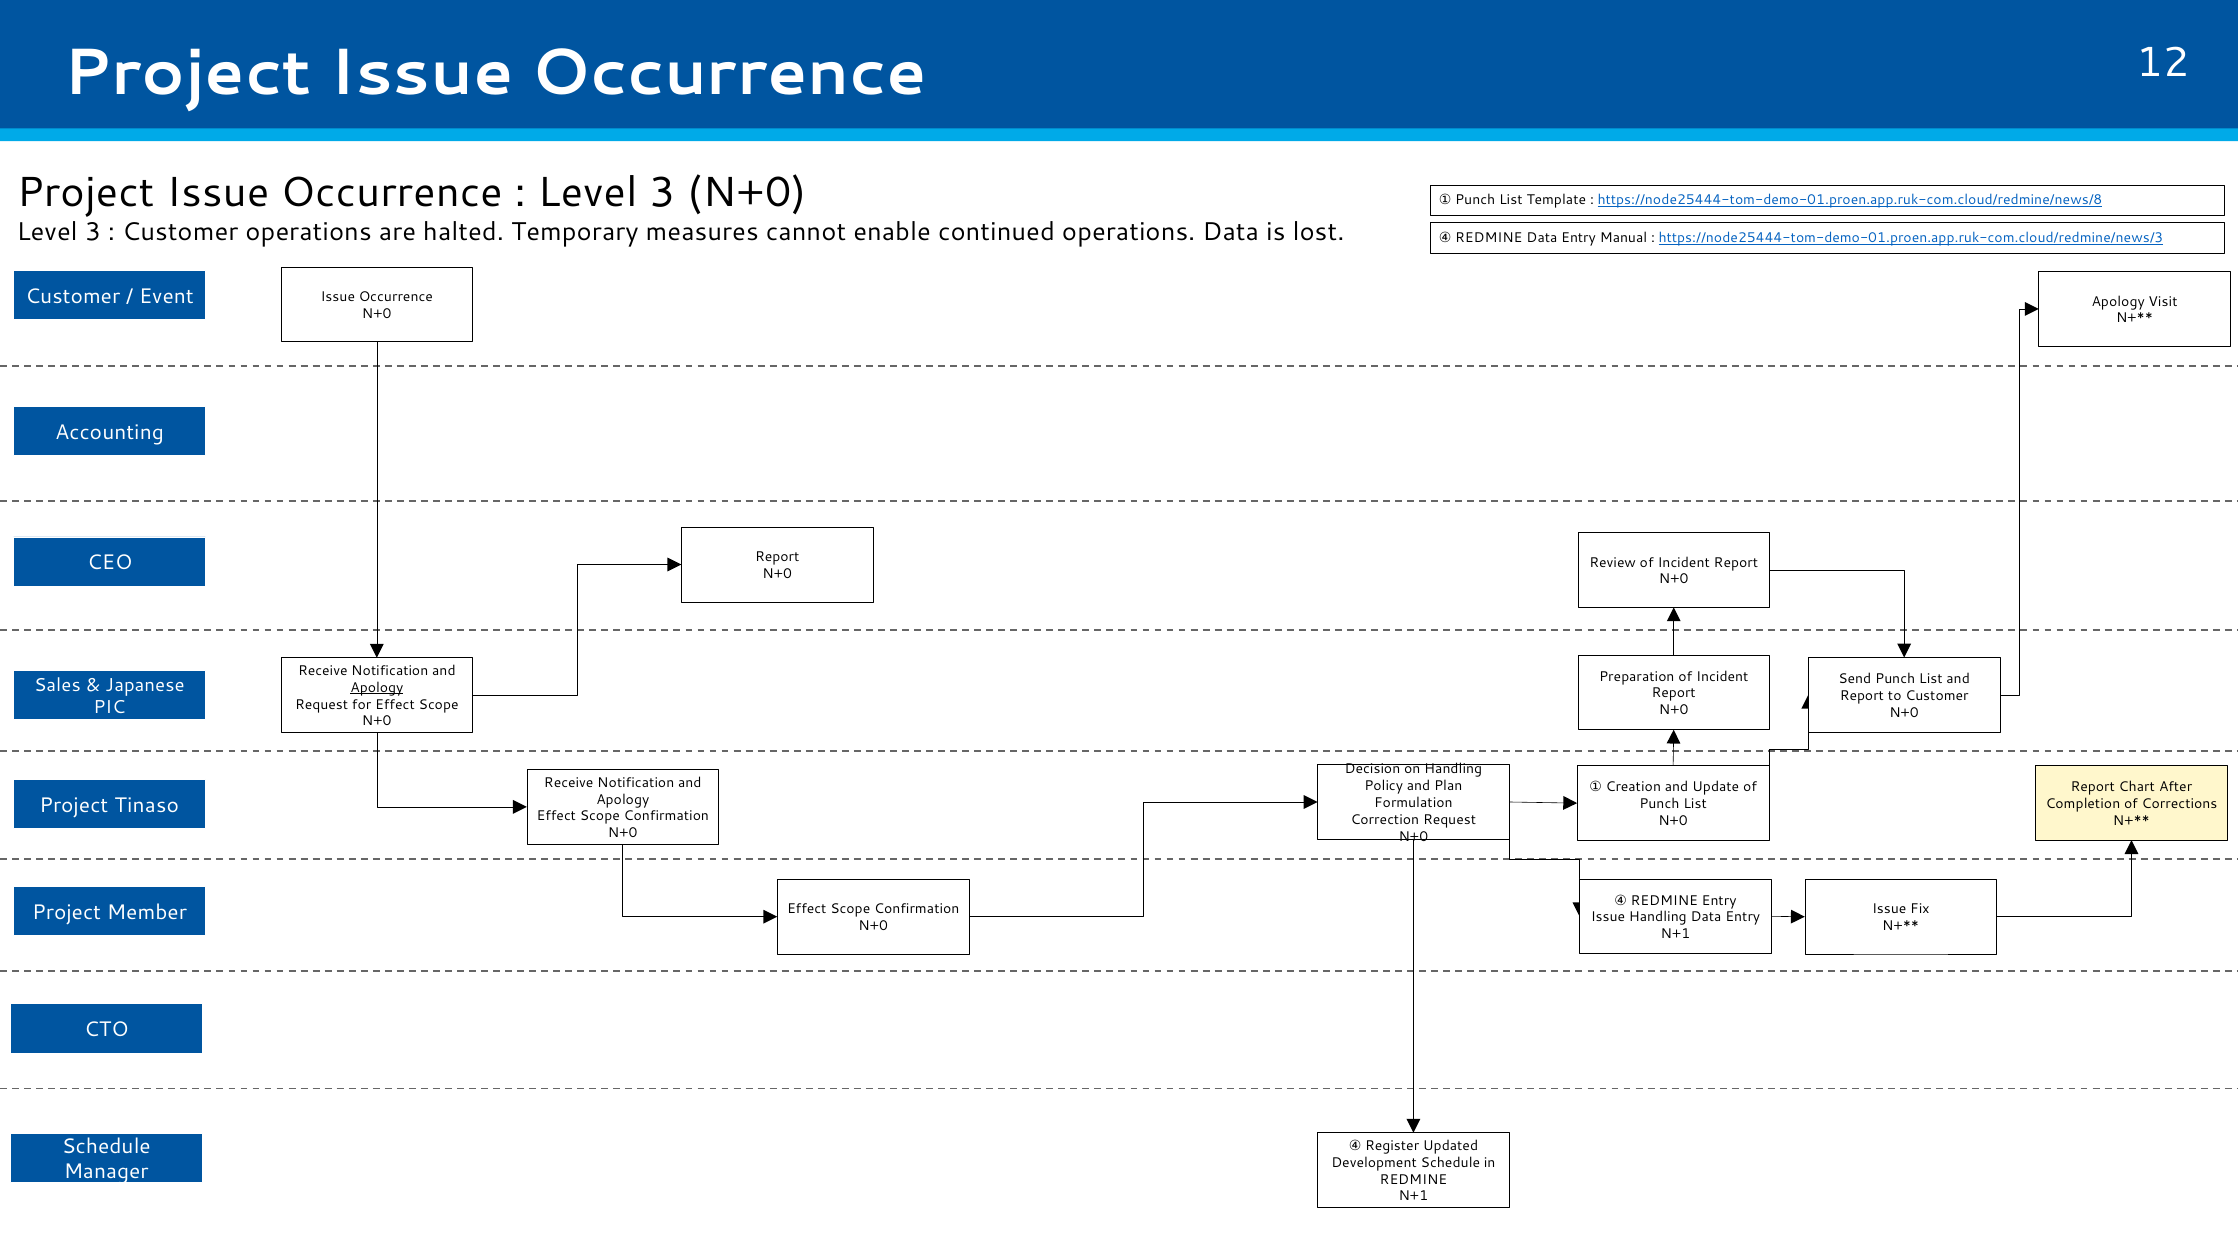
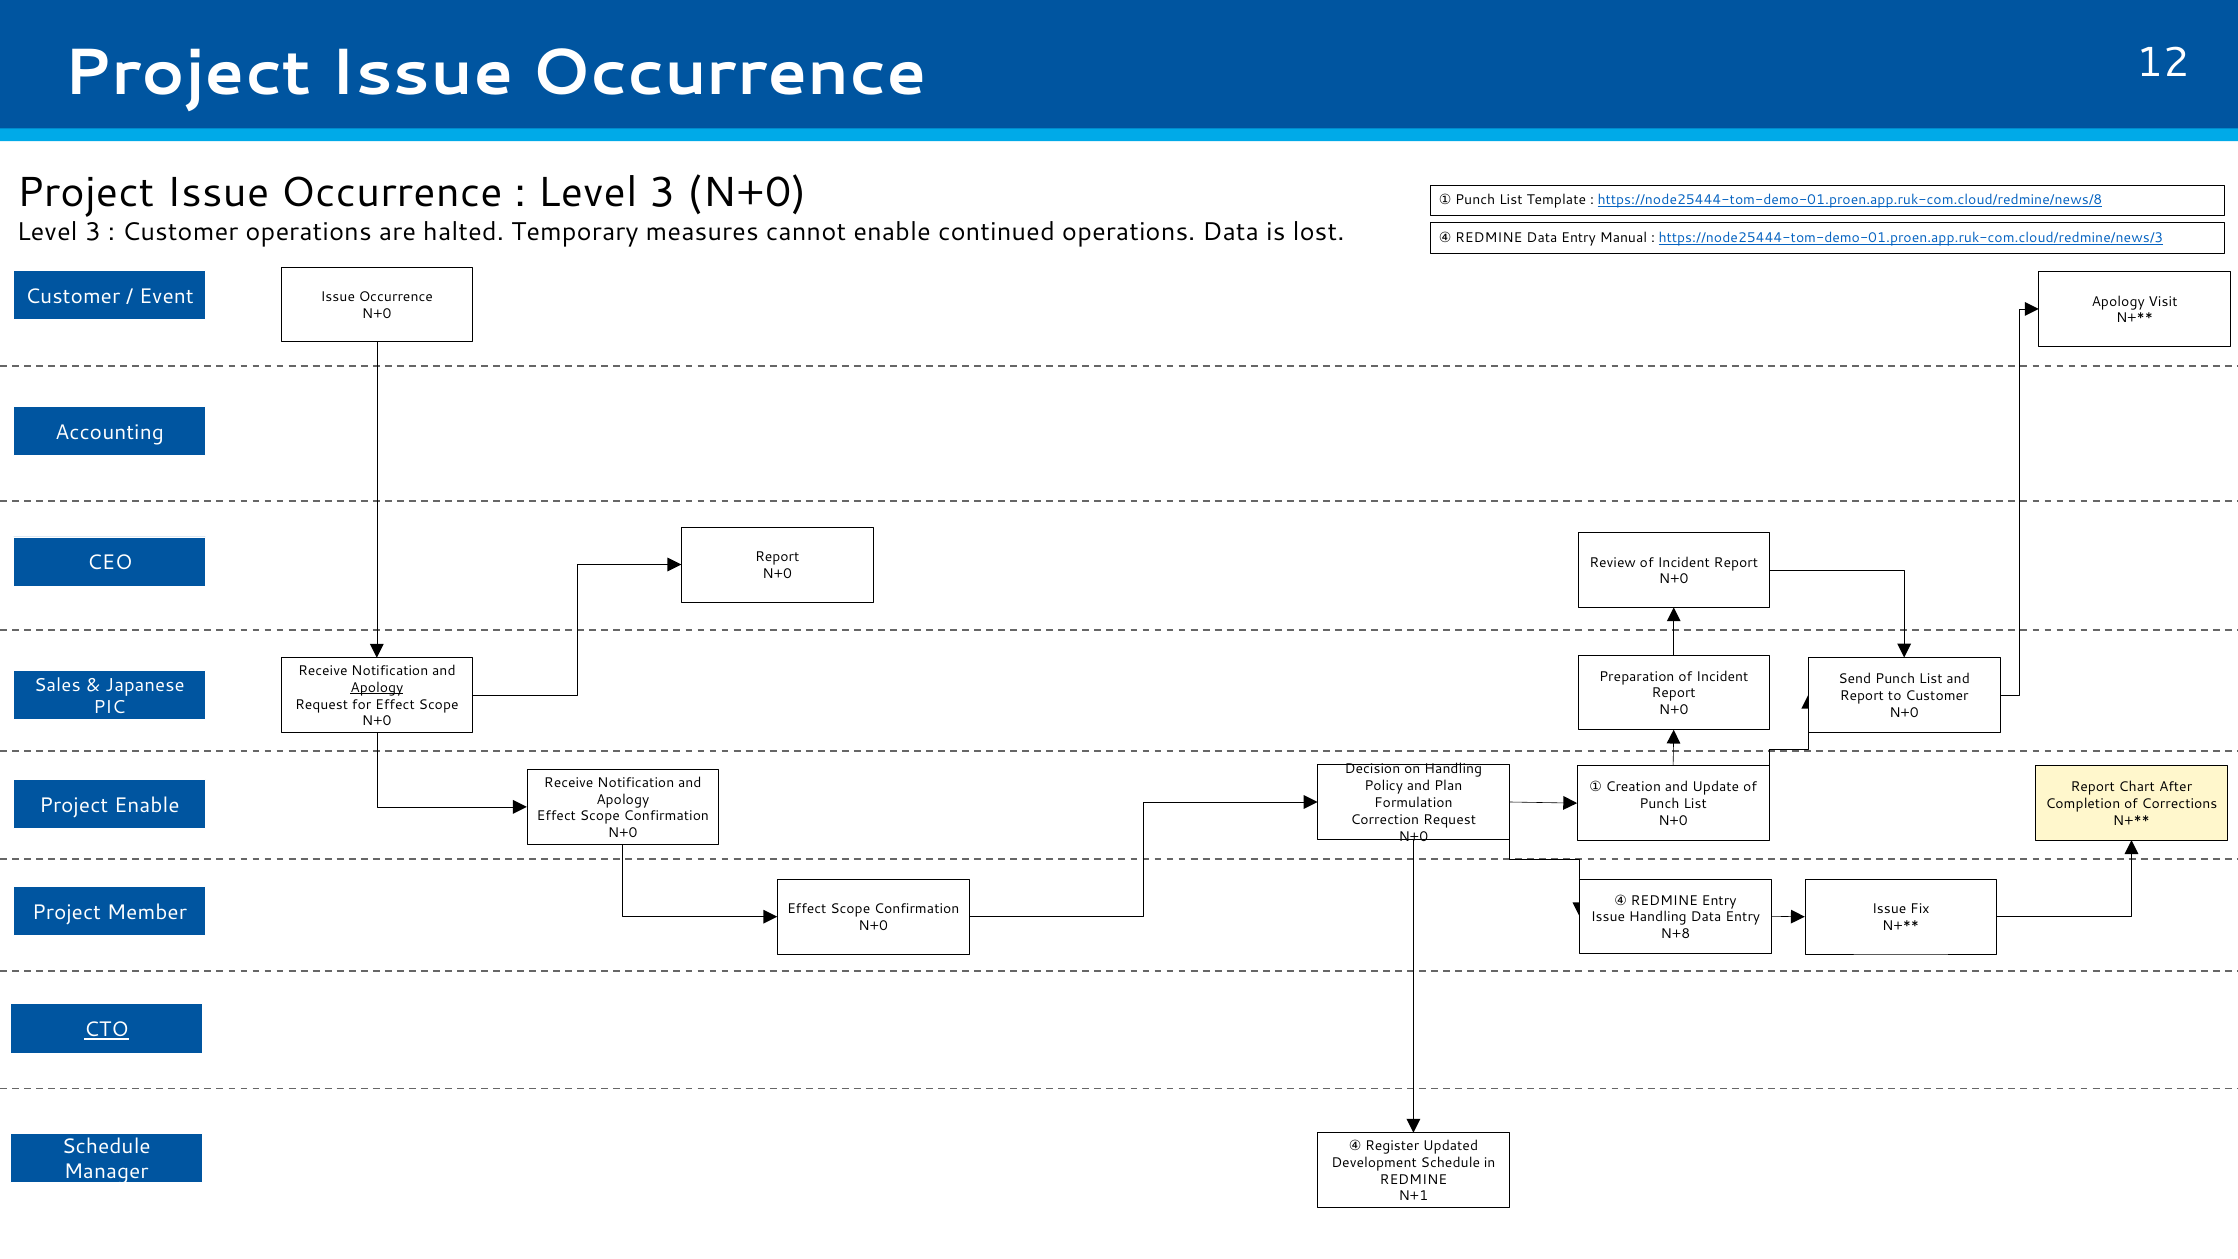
Project Tinaso: Tinaso -> Enable
N+1 at (1675, 934): N+1 -> N+8
CTO underline: none -> present
